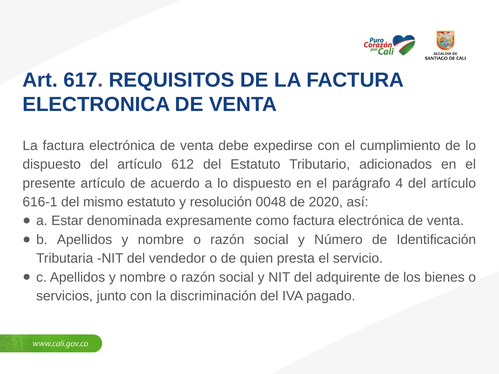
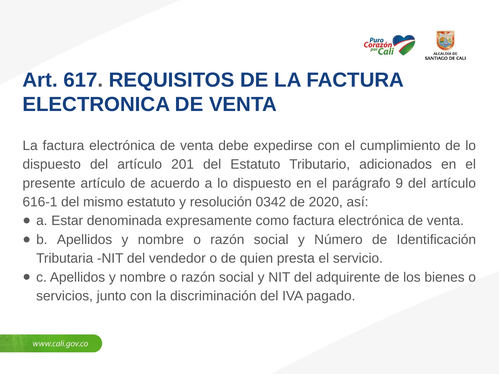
612: 612 -> 201
4: 4 -> 9
0048: 0048 -> 0342
